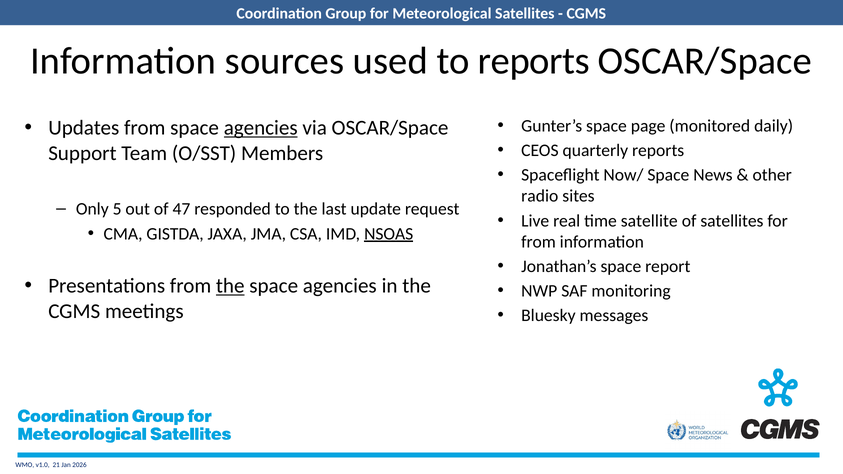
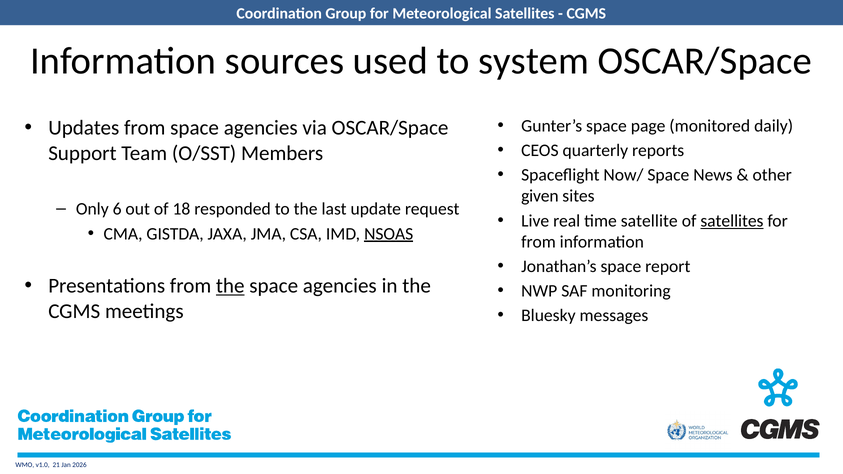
to reports: reports -> system
agencies at (261, 128) underline: present -> none
radio: radio -> given
5: 5 -> 6
47: 47 -> 18
satellites at (732, 221) underline: none -> present
